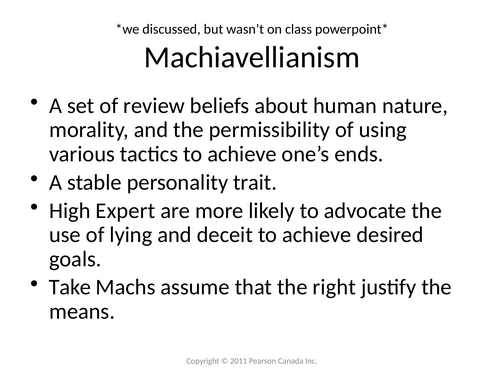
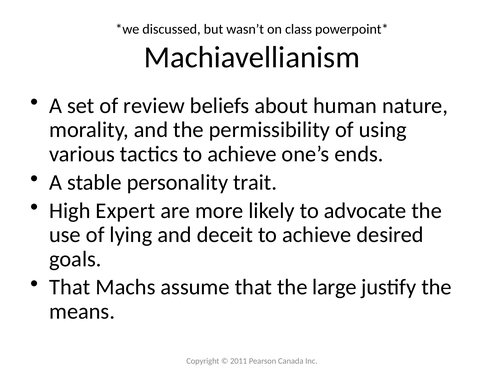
Take at (70, 287): Take -> That
right: right -> large
